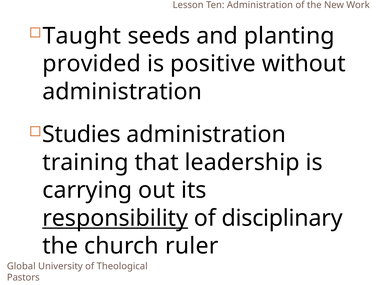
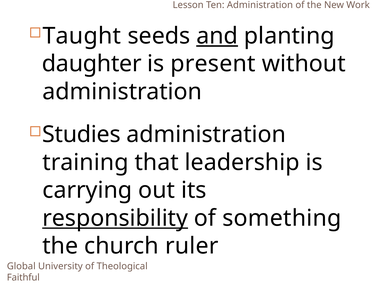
and underline: none -> present
provided: provided -> daughter
positive: positive -> present
disciplinary: disciplinary -> something
Pastors: Pastors -> Faithful
